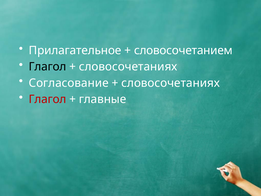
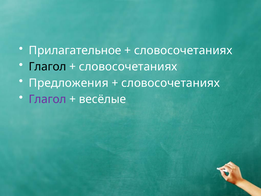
словосочетанием at (183, 50): словосочетанием -> словосочетаниях
Согласование: Согласование -> Предложения
Глагол at (47, 99) colour: red -> purple
главные: главные -> весёлые
